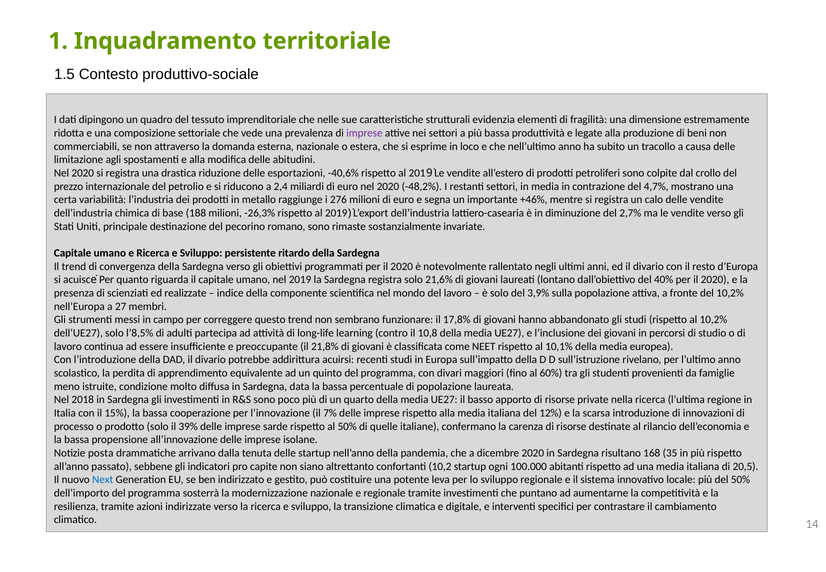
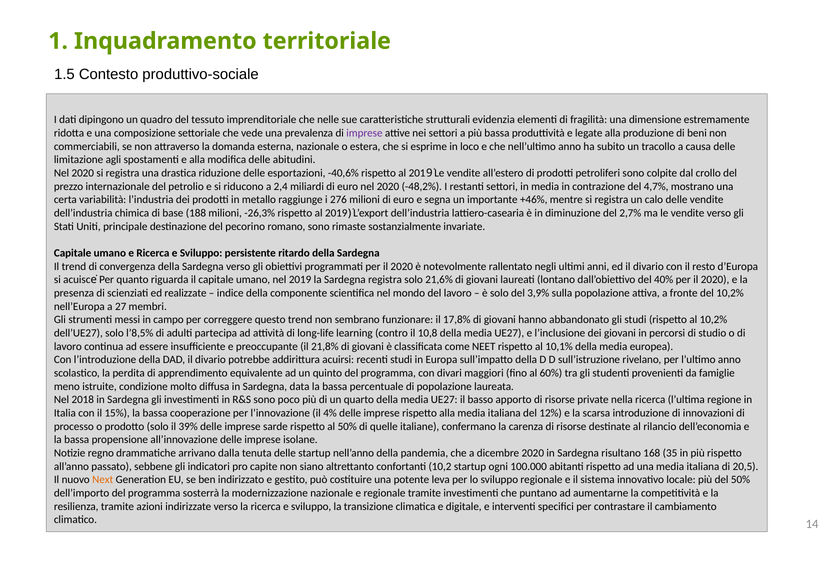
7%: 7% -> 4%
posta: posta -> regno
Next colour: blue -> orange
